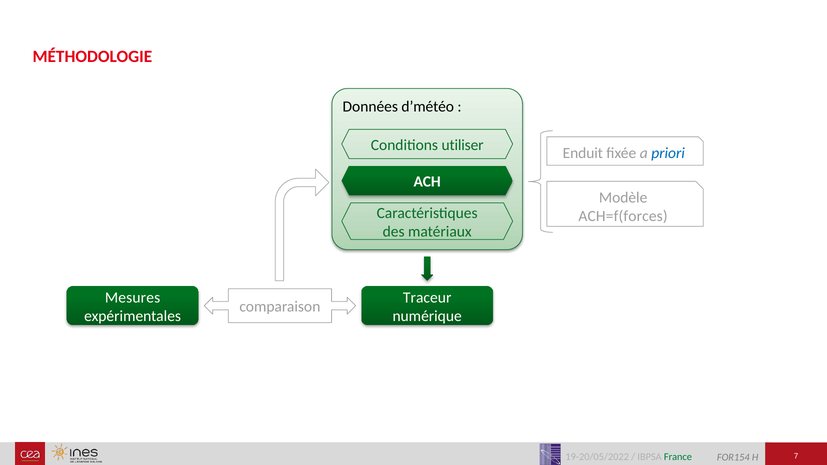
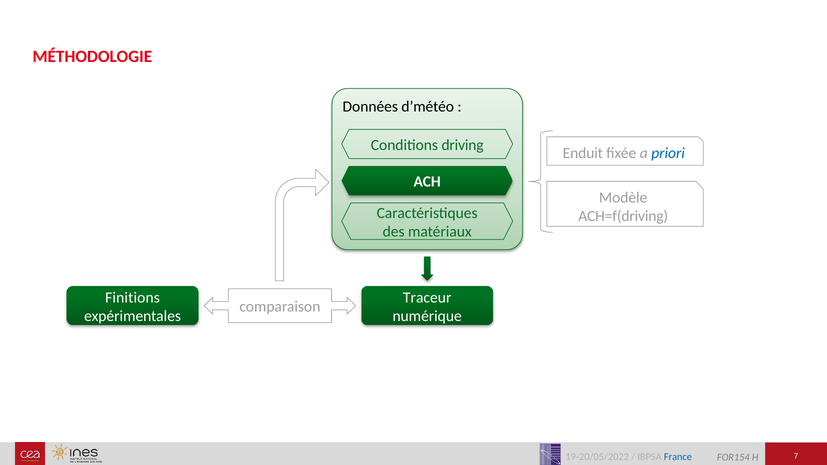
utiliser: utiliser -> driving
ACH=f(forces: ACH=f(forces -> ACH=f(driving
Mesures: Mesures -> Finitions
France colour: green -> blue
